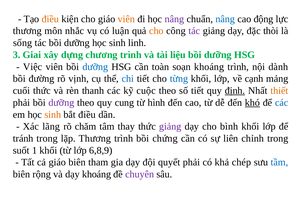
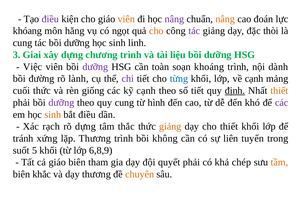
điều at (50, 19) colour: orange -> purple
nâng at (225, 19) colour: blue -> orange
động: động -> đoán
thương at (27, 31): thương -> khóang
nhắc: nhắc -> hăng
luận: luận -> ngọt
sống at (23, 43): sống -> cung
dưỡng at (95, 67) colour: blue -> purple
vịnh: vịnh -> lành
chi colour: blue -> purple
thanh: thanh -> giống
kỹ cuộc: cuộc -> cạnh
khó underline: present -> none
các at (282, 103) colour: blue -> purple
lãng: lãng -> rạch
chăm: chăm -> dựng
thay: thay -> thắc
giảng at (170, 127) colour: purple -> orange
cho bình: bình -> thiết
tránh trong: trong -> xứng
chứng: chứng -> không
chỉnh: chỉnh -> tuyến
1: 1 -> 5
tầm colour: blue -> orange
rộng: rộng -> khắc
dạy khoáng: khoáng -> thương
chuyên colour: purple -> orange
